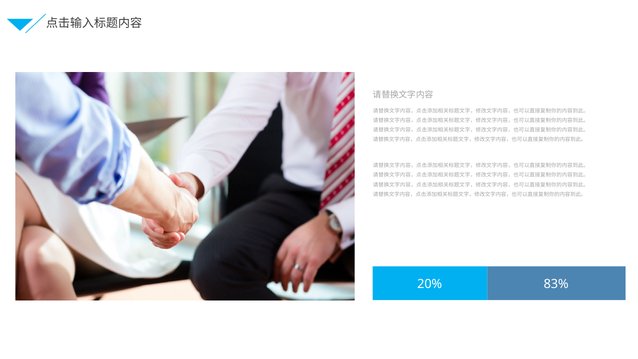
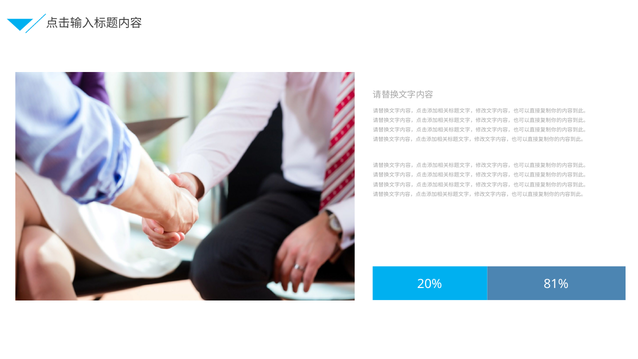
83%: 83% -> 81%
